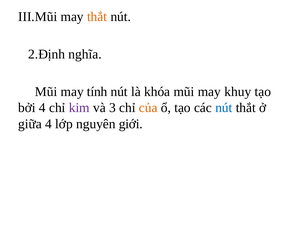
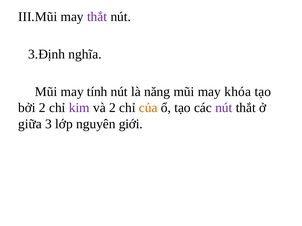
thắt at (97, 17) colour: orange -> purple
2.Định: 2.Định -> 3.Định
khóa: khóa -> năng
khuy: khuy -> khóa
bởi 4: 4 -> 2
và 3: 3 -> 2
nút at (224, 108) colour: blue -> purple
giữa 4: 4 -> 3
